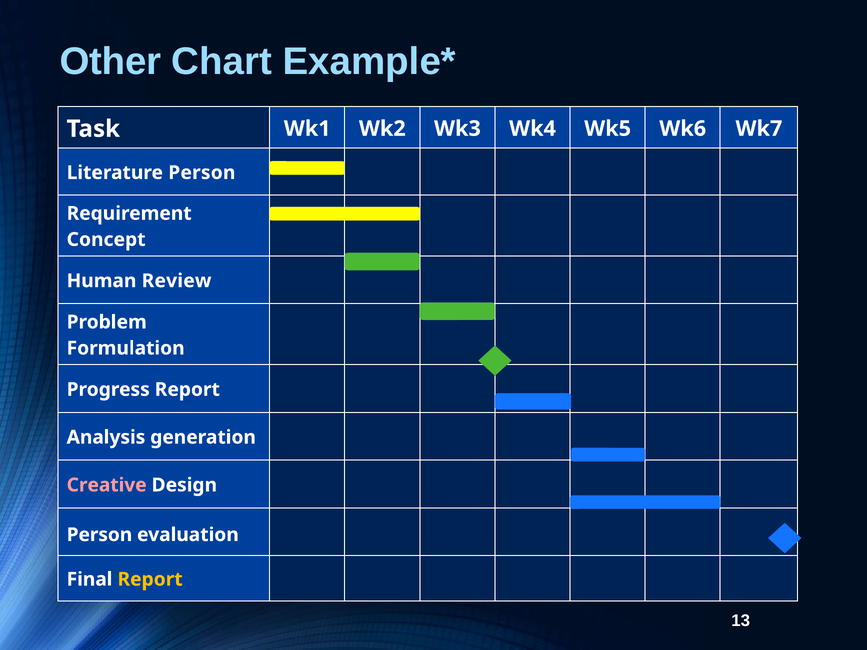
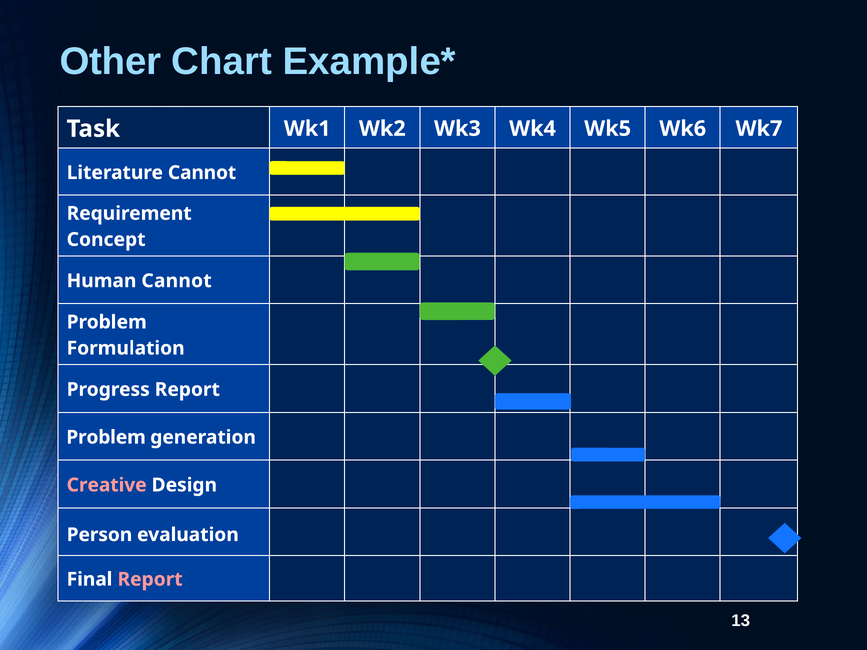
Literature Person: Person -> Cannot
Human Review: Review -> Cannot
Analysis at (106, 437): Analysis -> Problem
Report at (150, 580) colour: yellow -> pink
